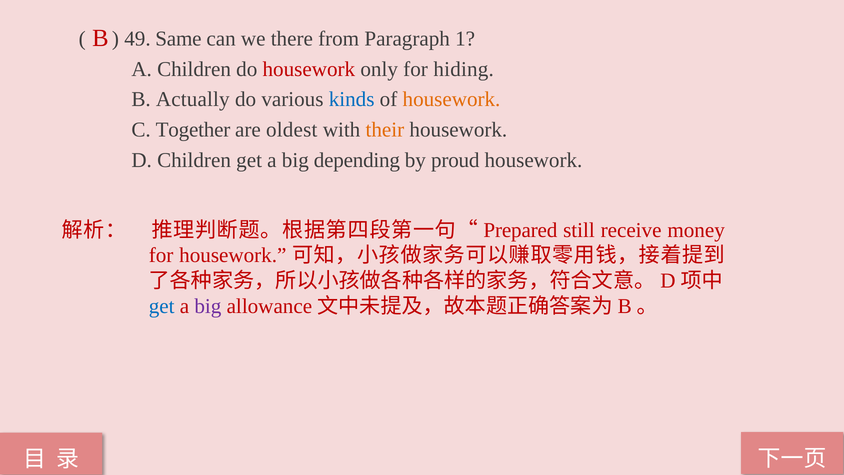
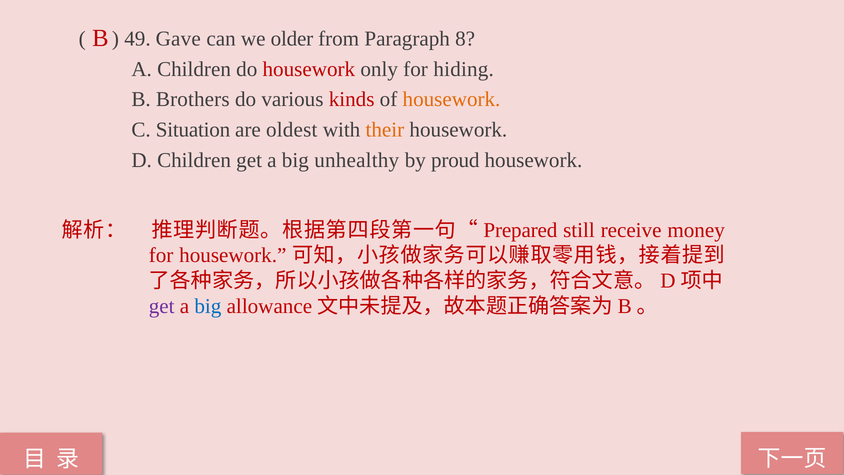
Same: Same -> Gave
there: there -> older
1: 1 -> 8
Actually: Actually -> Brothers
kinds colour: blue -> red
Together: Together -> Situation
depending: depending -> unhealthy
get at (162, 306) colour: blue -> purple
big at (208, 306) colour: purple -> blue
